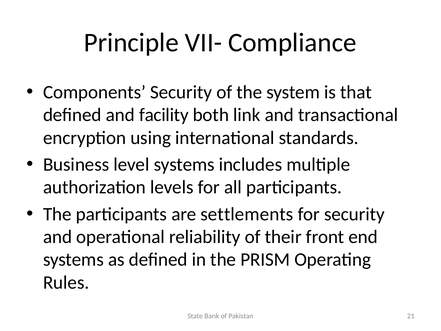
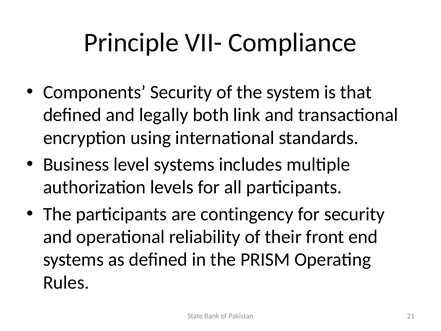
facility: facility -> legally
settlements: settlements -> contingency
